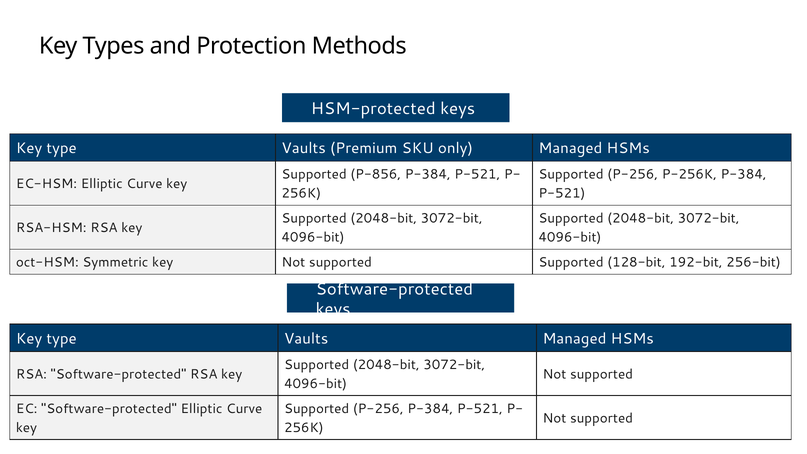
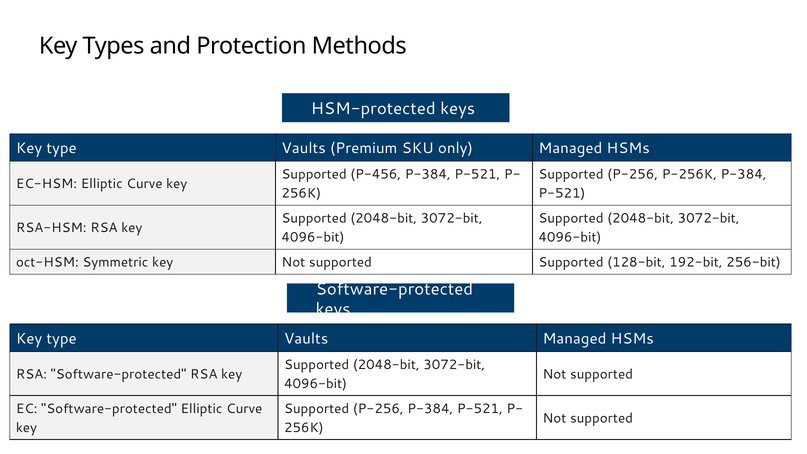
P-856: P-856 -> P-456
